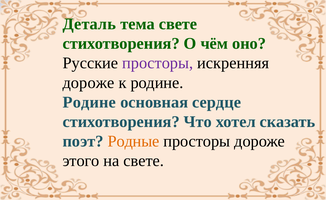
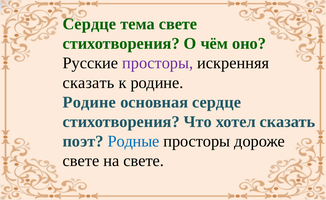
Деталь at (89, 24): Деталь -> Сердце
дороже at (88, 83): дороже -> сказать
Родные colour: orange -> blue
этого at (81, 161): этого -> свете
